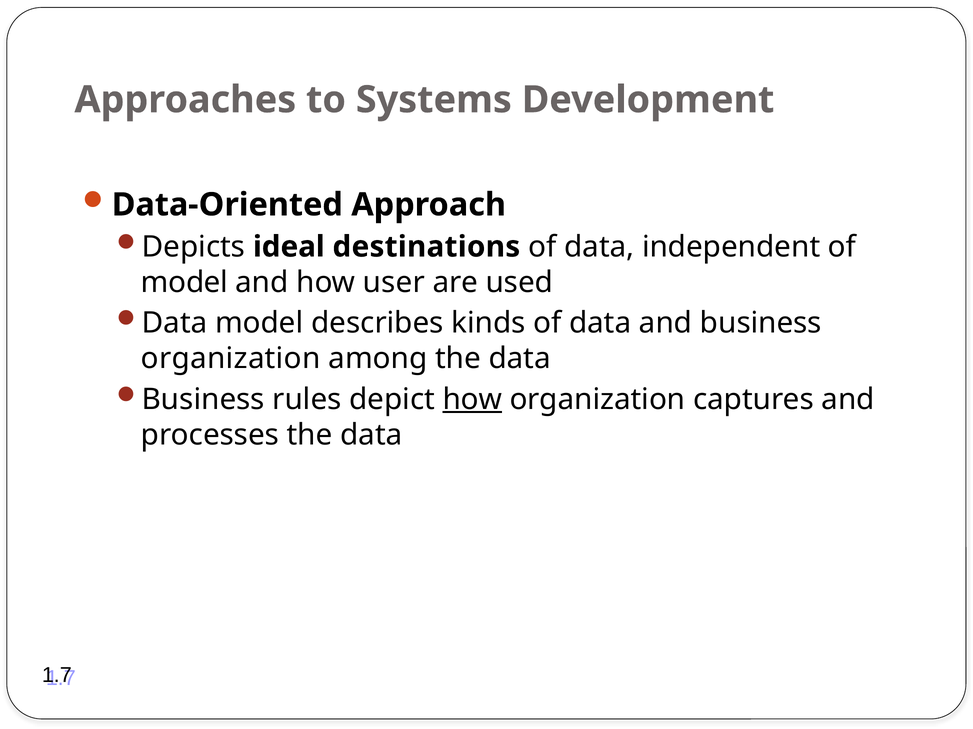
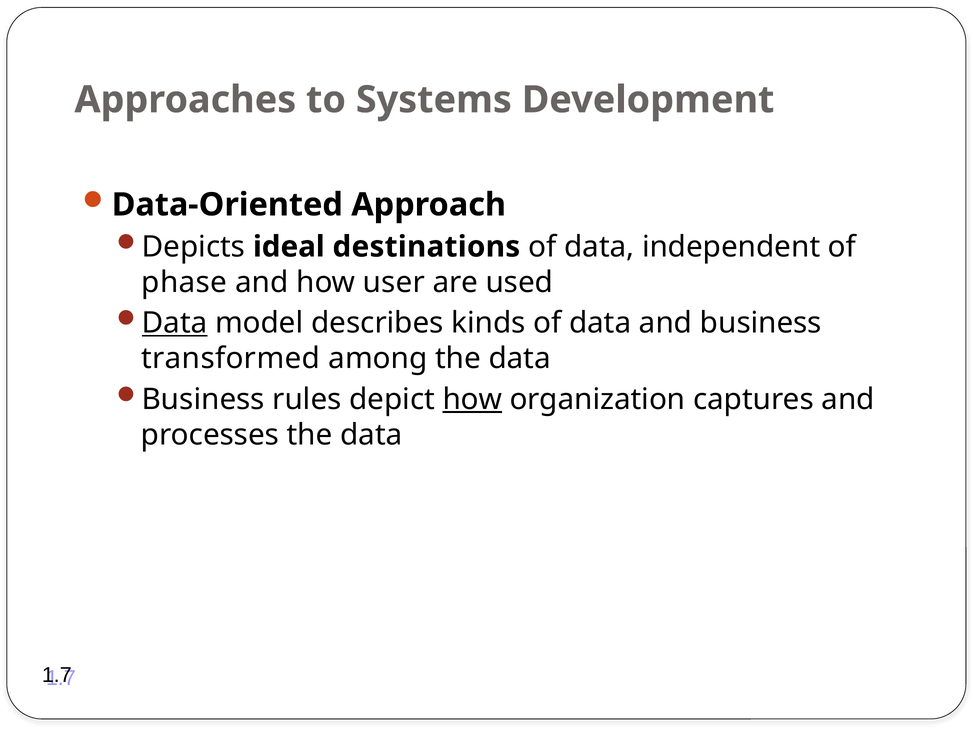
model at (184, 283): model -> phase
Data at (175, 323) underline: none -> present
organization at (231, 359): organization -> transformed
